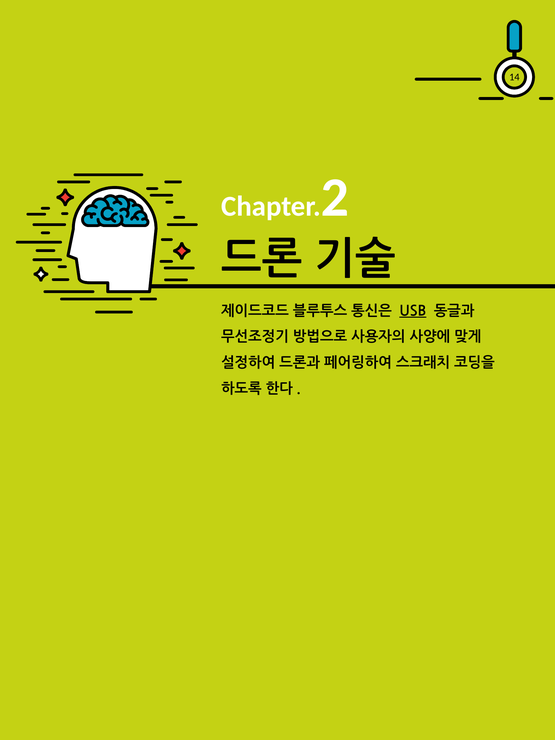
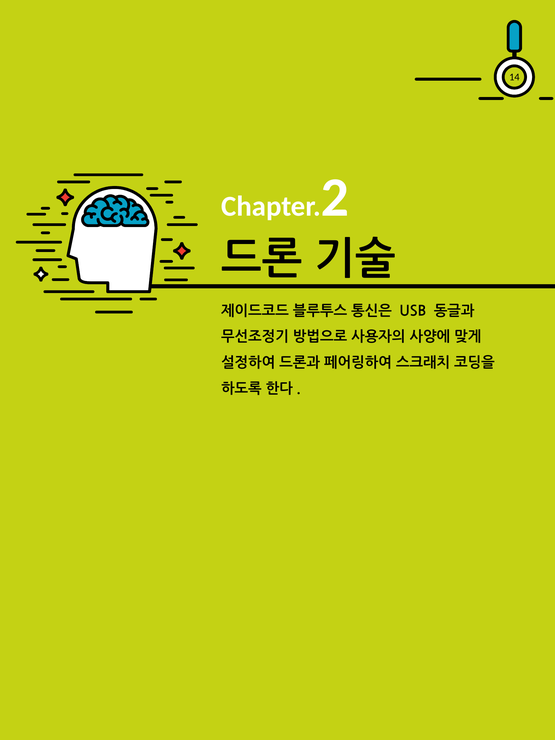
USB underline: present -> none
